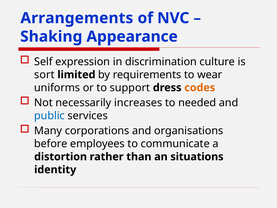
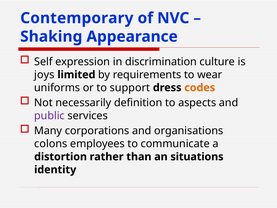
Arrangements: Arrangements -> Contemporary
sort: sort -> joys
increases: increases -> definition
needed: needed -> aspects
public colour: blue -> purple
before: before -> colons
